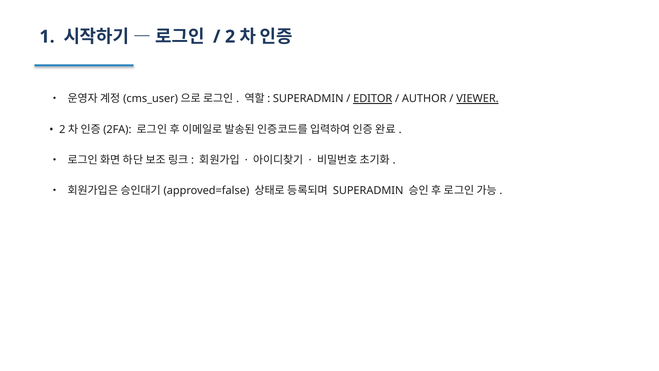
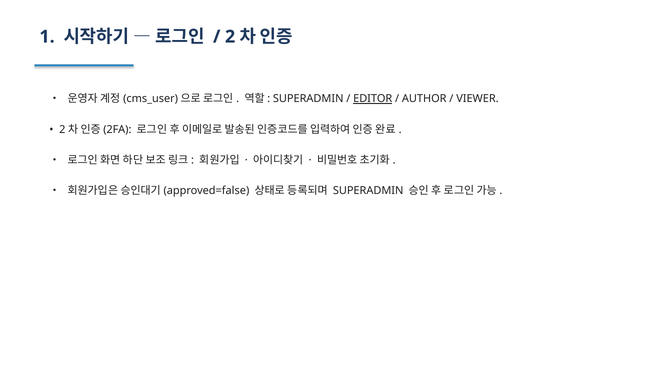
VIEWER underline: present -> none
